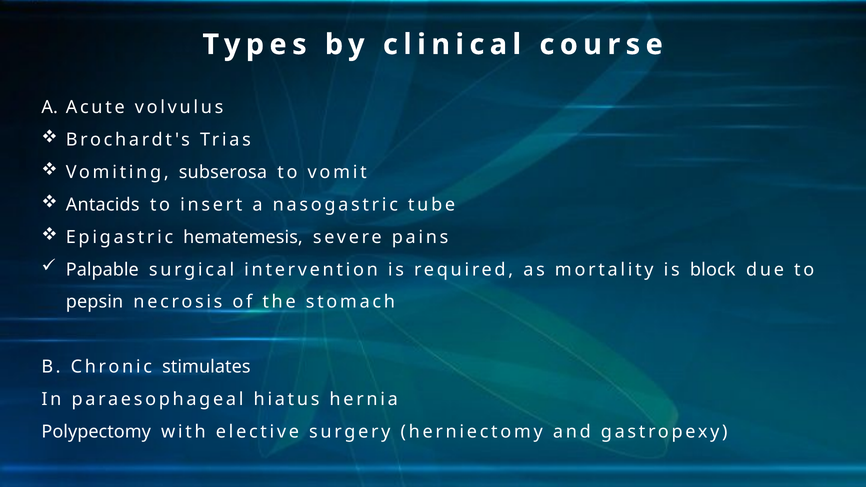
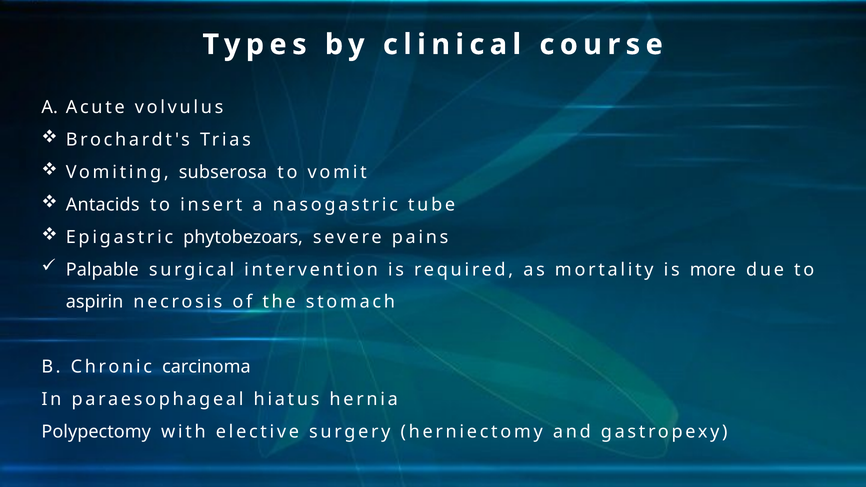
hematemesis: hematemesis -> phytobezoars
block: block -> more
pepsin: pepsin -> aspirin
stimulates: stimulates -> carcinoma
